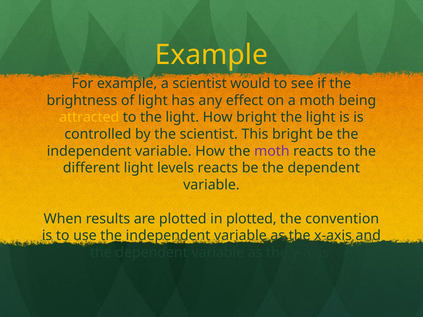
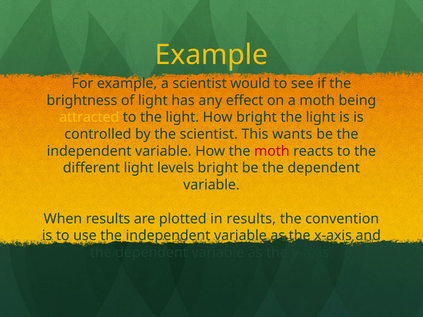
This bright: bright -> wants
moth at (272, 151) colour: purple -> red
levels reacts: reacts -> bright
in plotted: plotted -> results
